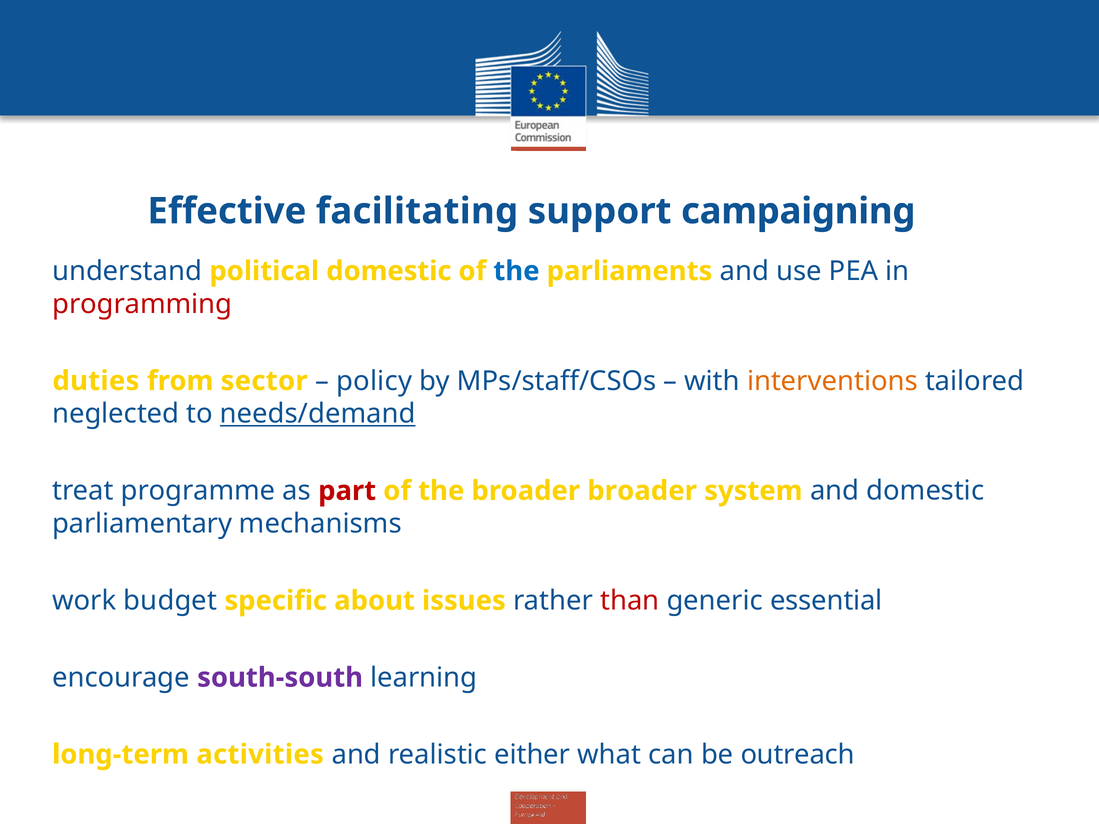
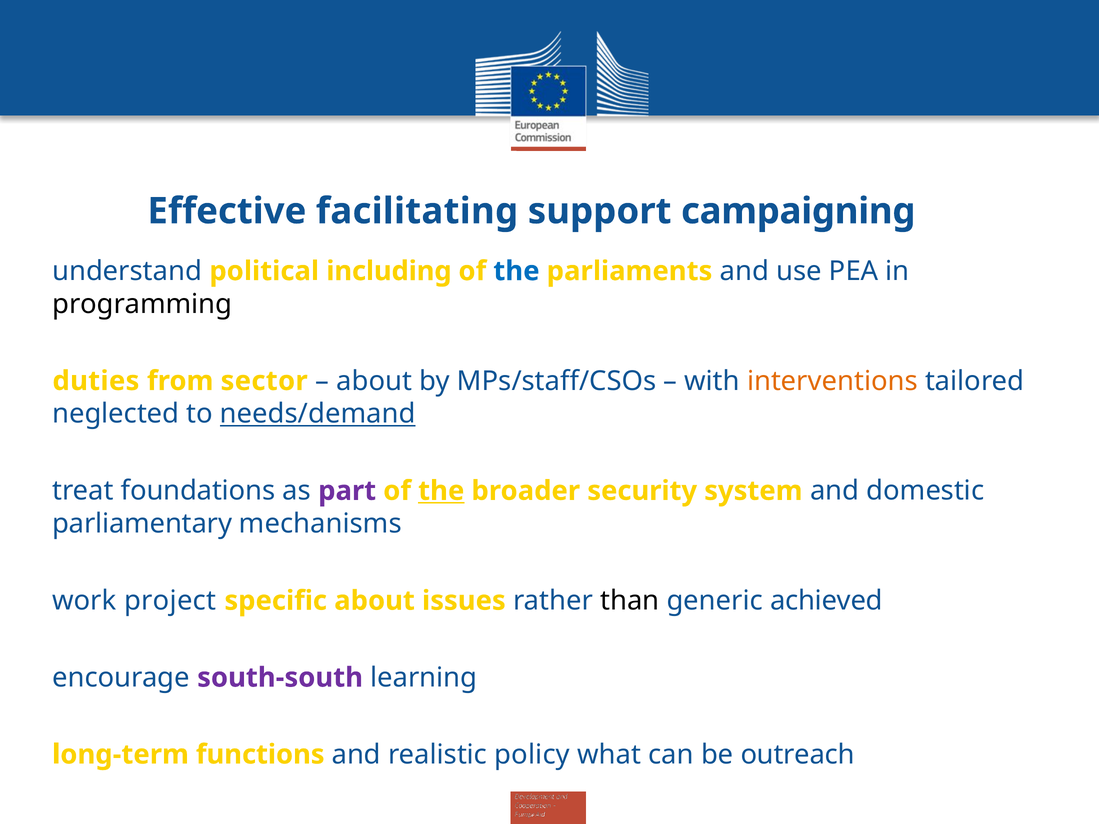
political domestic: domestic -> including
programming colour: red -> black
policy at (374, 381): policy -> about
programme: programme -> foundations
part colour: red -> purple
the at (441, 491) underline: none -> present
broader broader: broader -> security
budget: budget -> project
than colour: red -> black
essential: essential -> achieved
activities: activities -> functions
either: either -> policy
